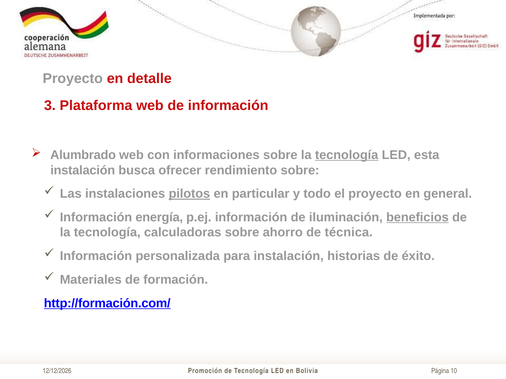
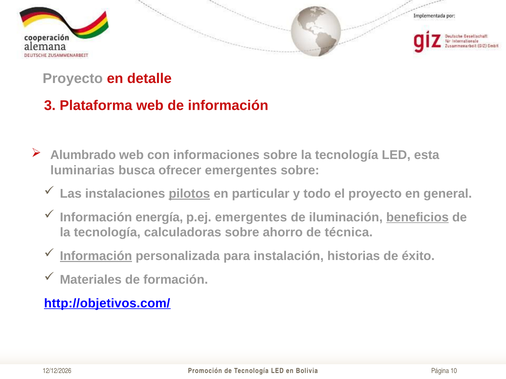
tecnología at (347, 155) underline: present -> none
instalación at (83, 170): instalación -> luminarias
ofrecer rendimiento: rendimiento -> emergentes
p.ej información: información -> emergentes
Información at (96, 256) underline: none -> present
http://formación.com/: http://formación.com/ -> http://objetivos.com/
